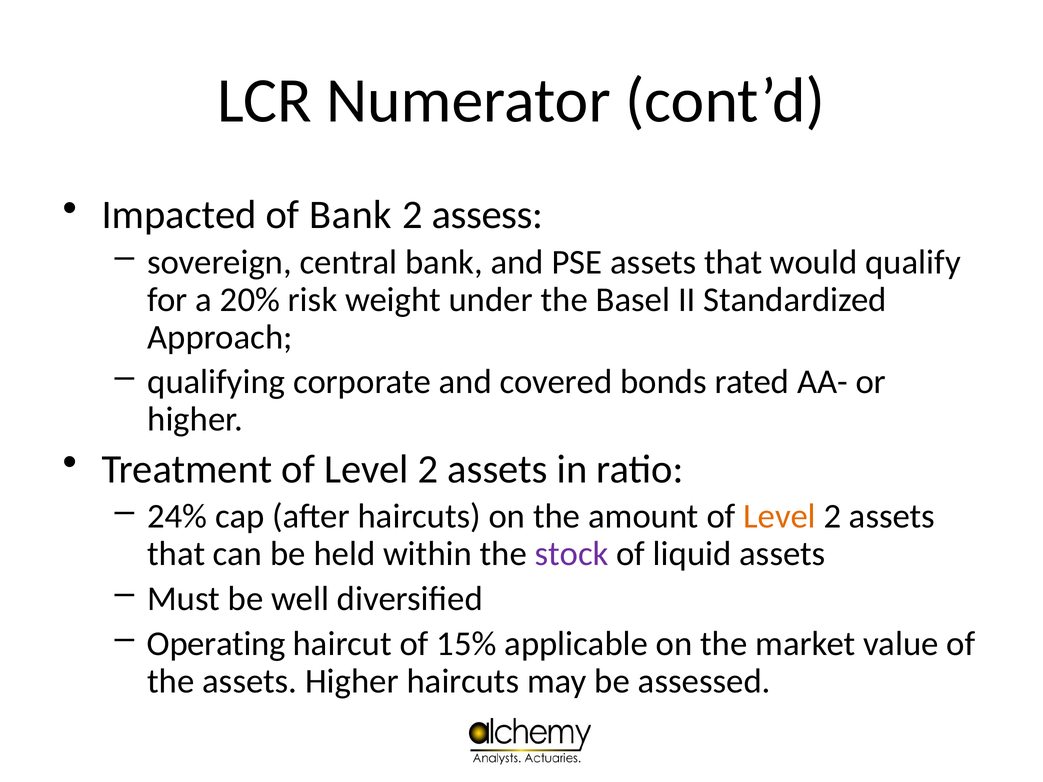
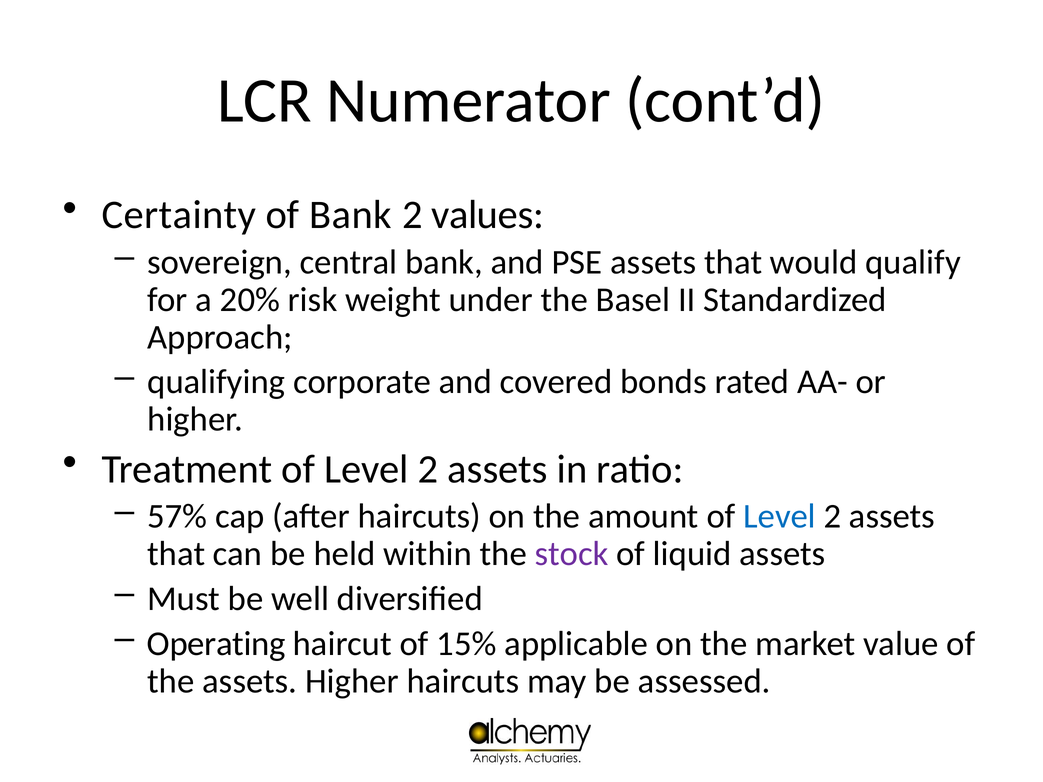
Impacted: Impacted -> Certainty
assess: assess -> values
24%: 24% -> 57%
Level at (780, 517) colour: orange -> blue
